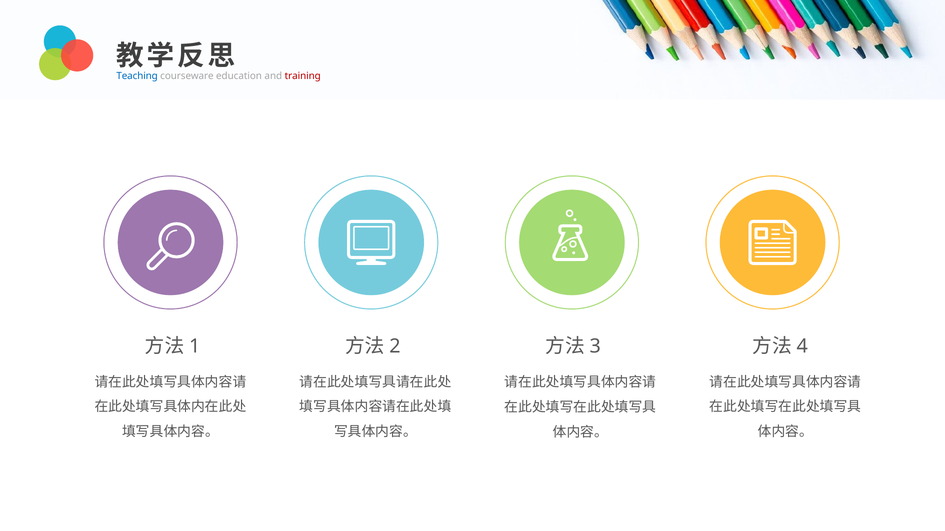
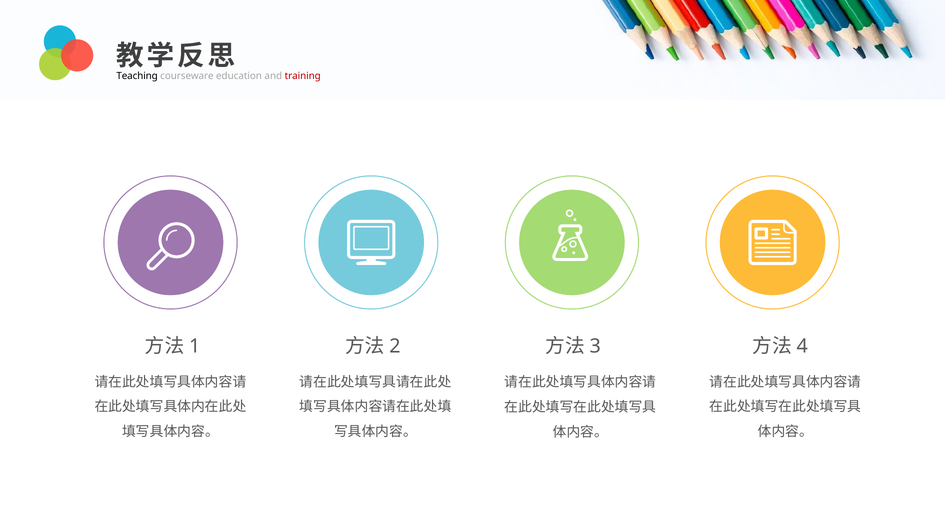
Teaching colour: blue -> black
